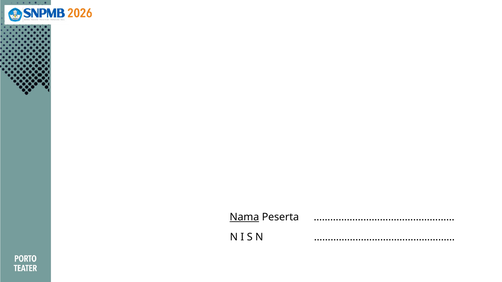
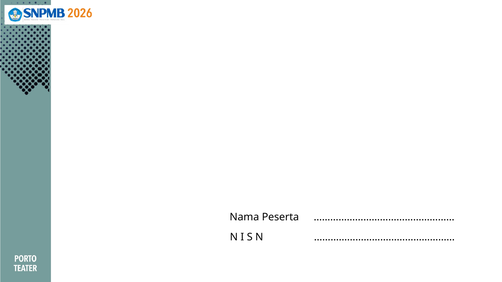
Nama underline: present -> none
